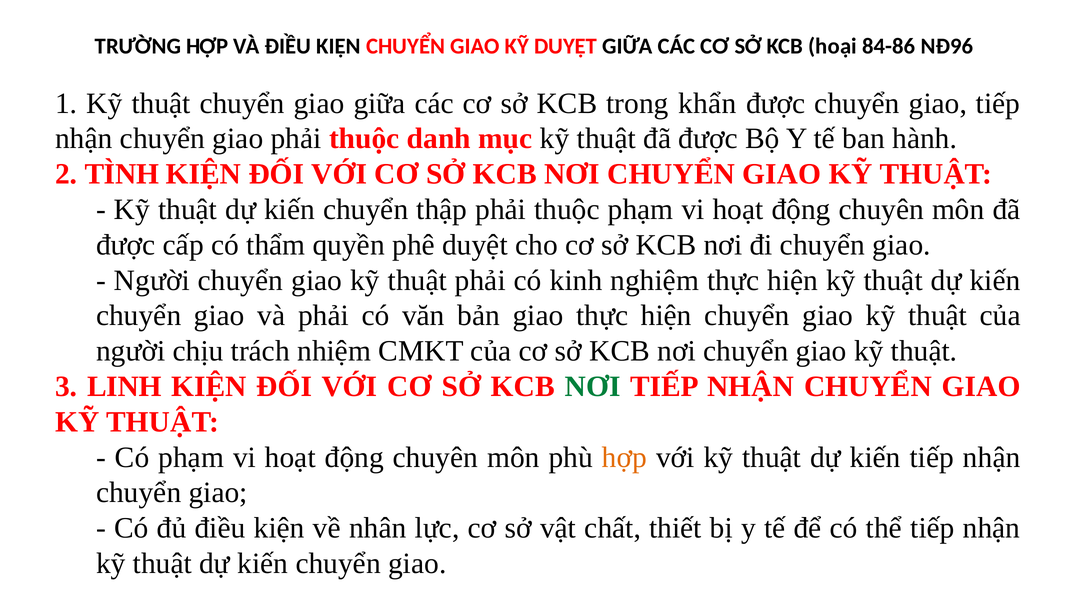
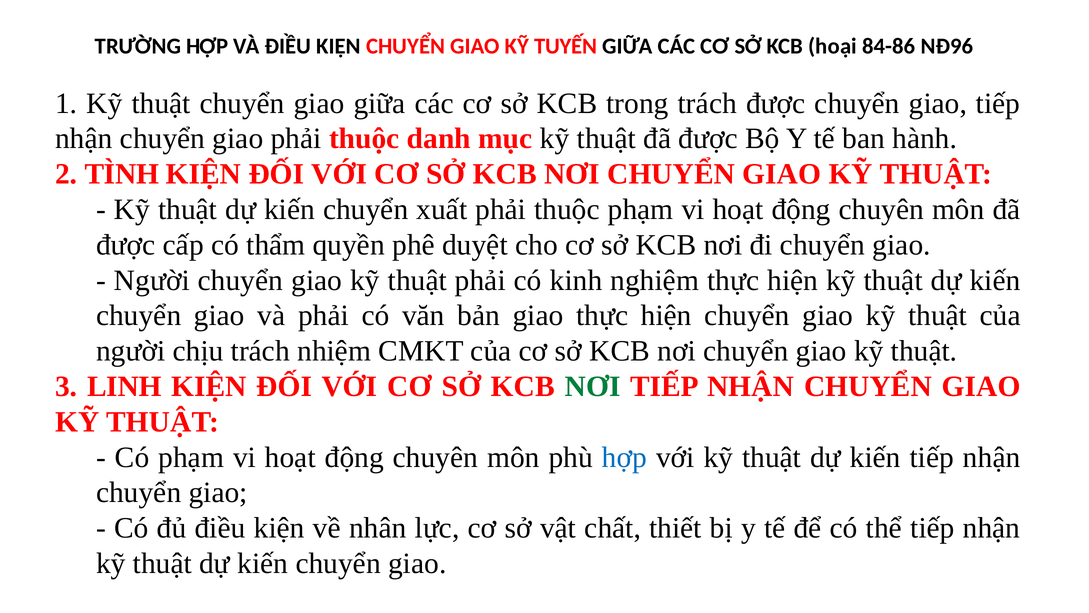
KỸ DUYỆT: DUYỆT -> TUYẾN
trong khẩn: khẩn -> trách
thập: thập -> xuất
hợp at (624, 457) colour: orange -> blue
